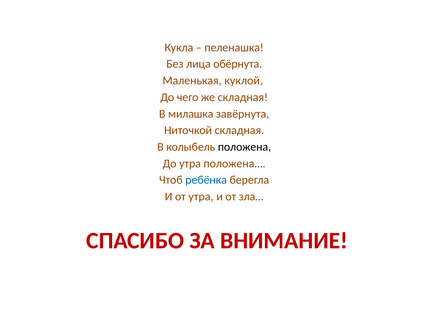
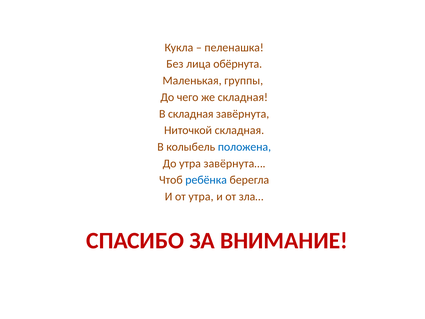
куклой: куклой -> группы
В милашка: милашка -> складная
положена colour: black -> blue
положена…: положена… -> завёрнута…
